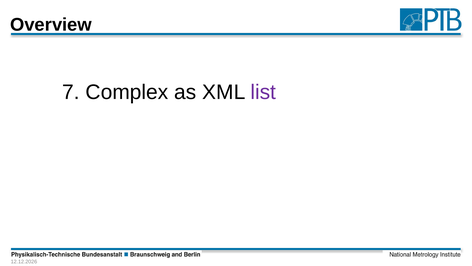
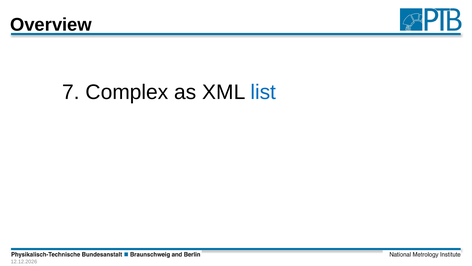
list colour: purple -> blue
